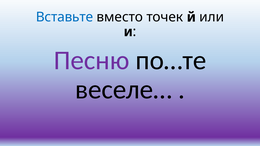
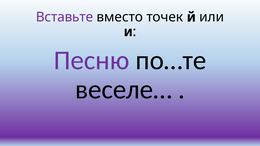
Вставьте colour: blue -> purple
